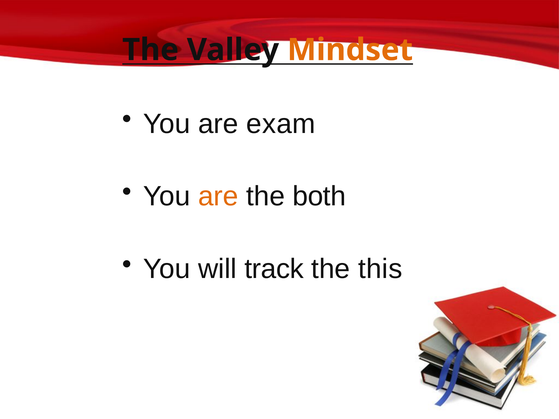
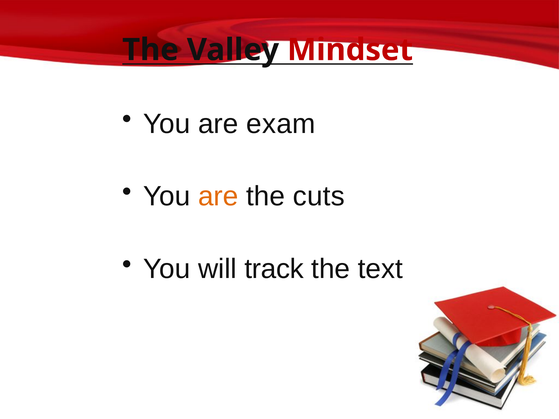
Mindset colour: orange -> red
both: both -> cuts
this: this -> text
